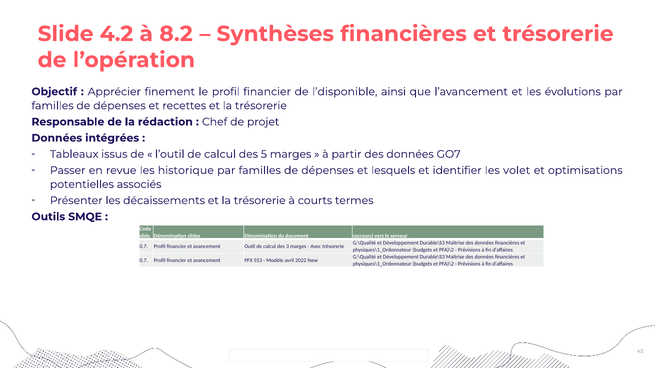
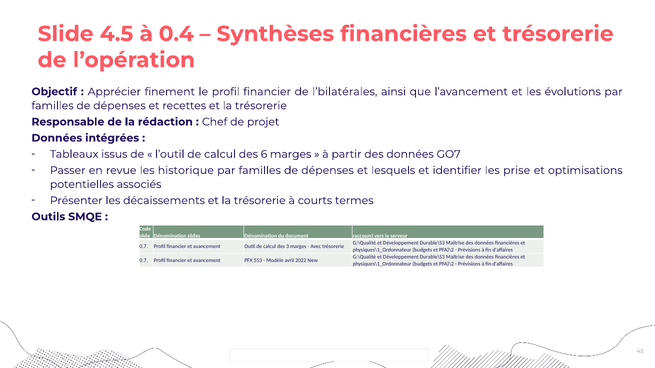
4.2: 4.2 -> 4.5
8.2: 8.2 -> 0.4
l’disponible: l’disponible -> l’bilatérales
5: 5 -> 6
volet: volet -> prise
